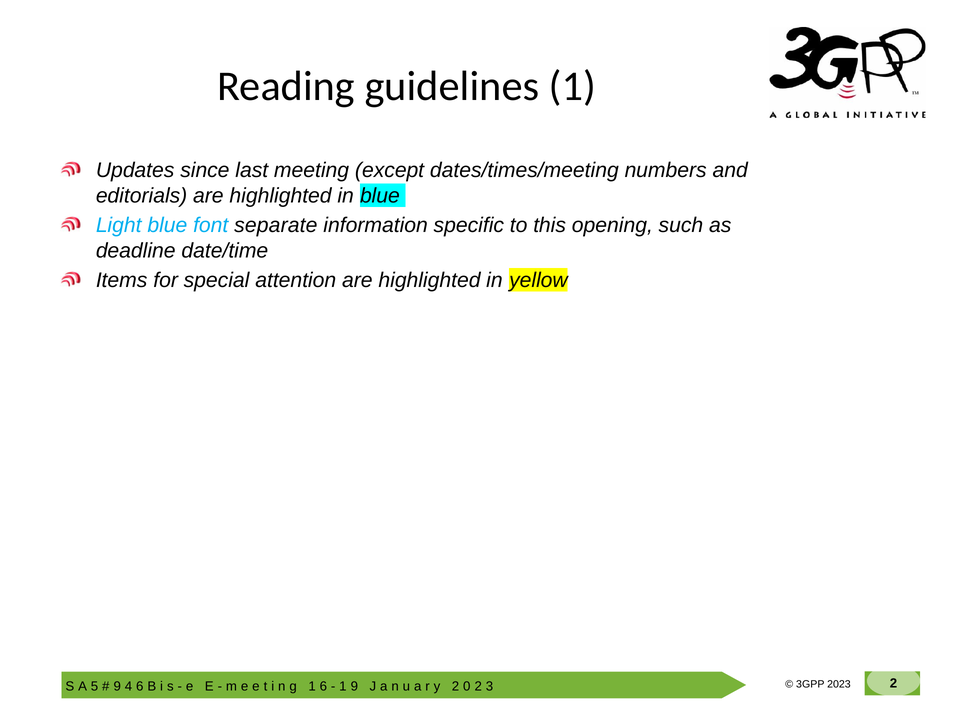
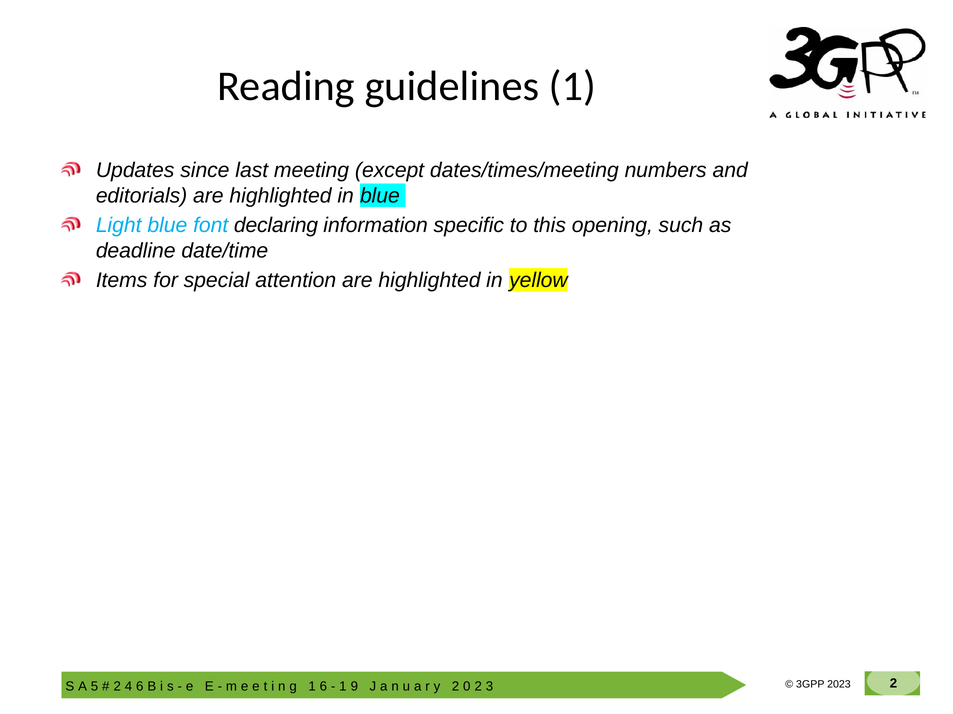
separate: separate -> declaring
9 at (117, 687): 9 -> 2
